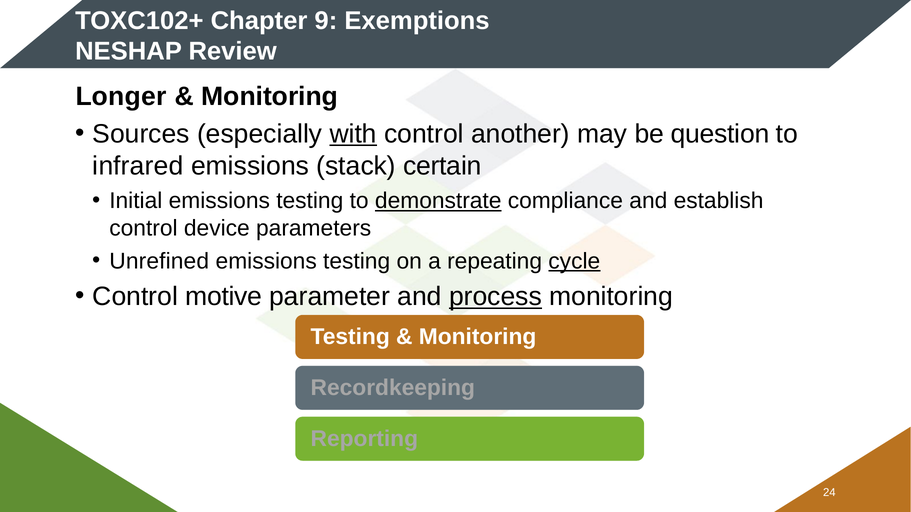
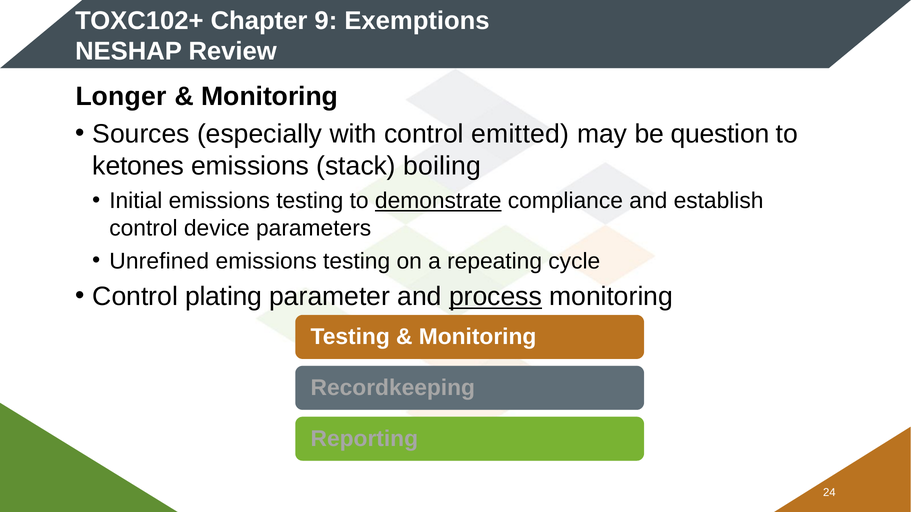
with underline: present -> none
another: another -> emitted
infrared: infrared -> ketones
certain: certain -> boiling
cycle underline: present -> none
motive: motive -> plating
